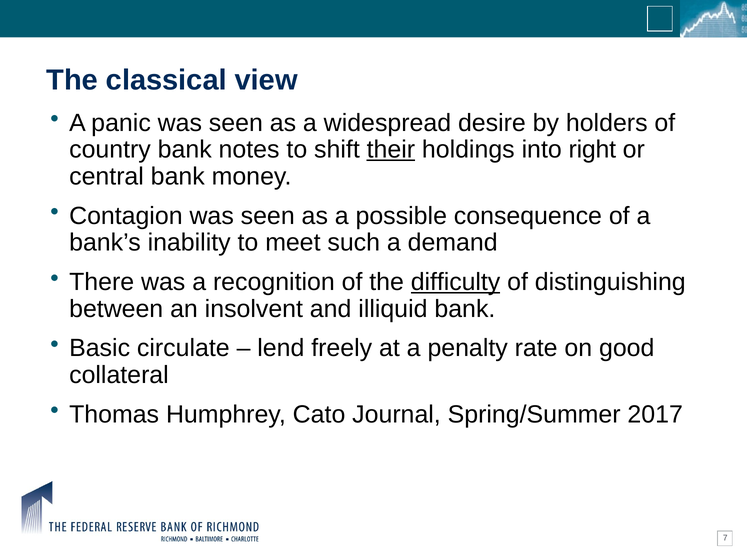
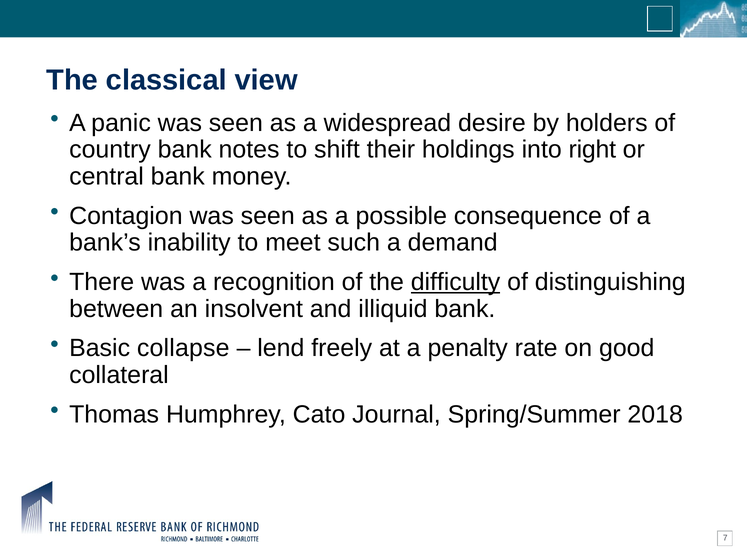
their underline: present -> none
circulate: circulate -> collapse
2017: 2017 -> 2018
